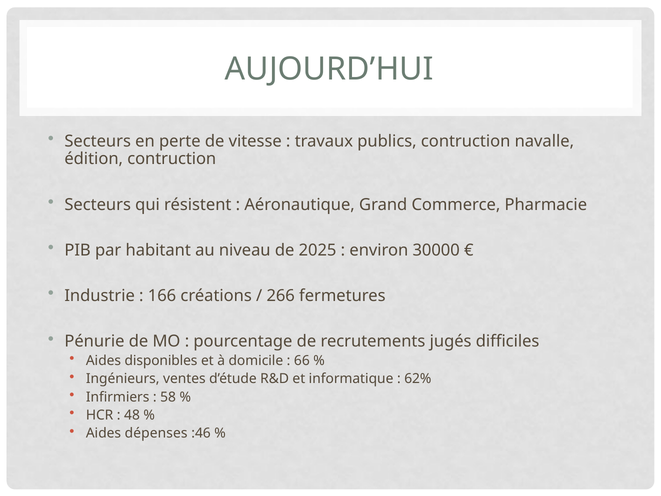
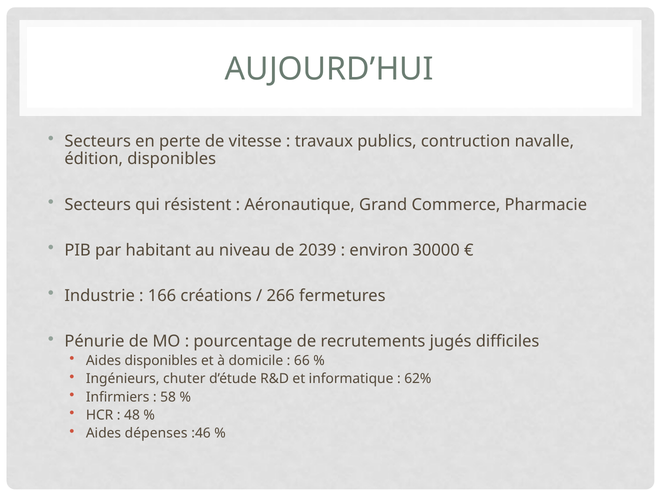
édition contruction: contruction -> disponibles
2025: 2025 -> 2039
ventes: ventes -> chuter
